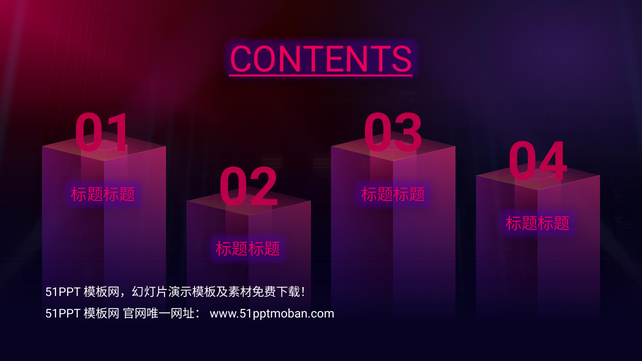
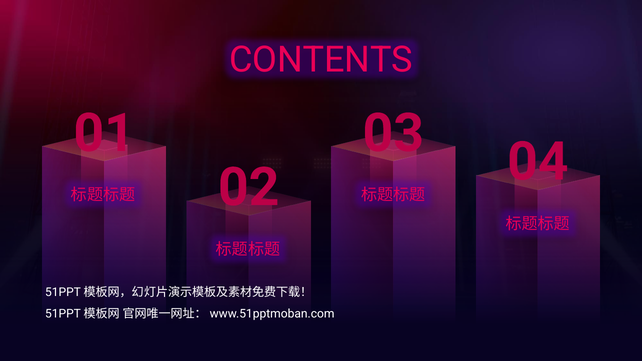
CONTENTS underline: present -> none
